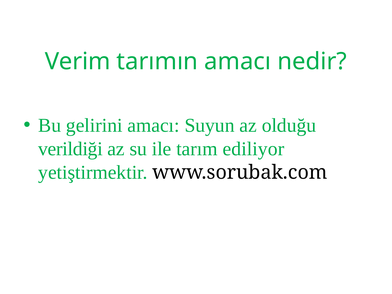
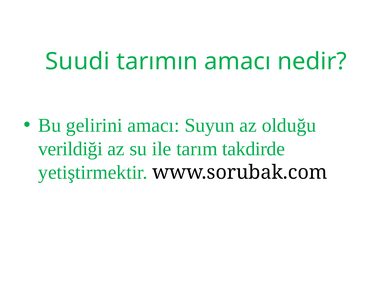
Verim: Verim -> Suudi
ediliyor: ediliyor -> takdirde
